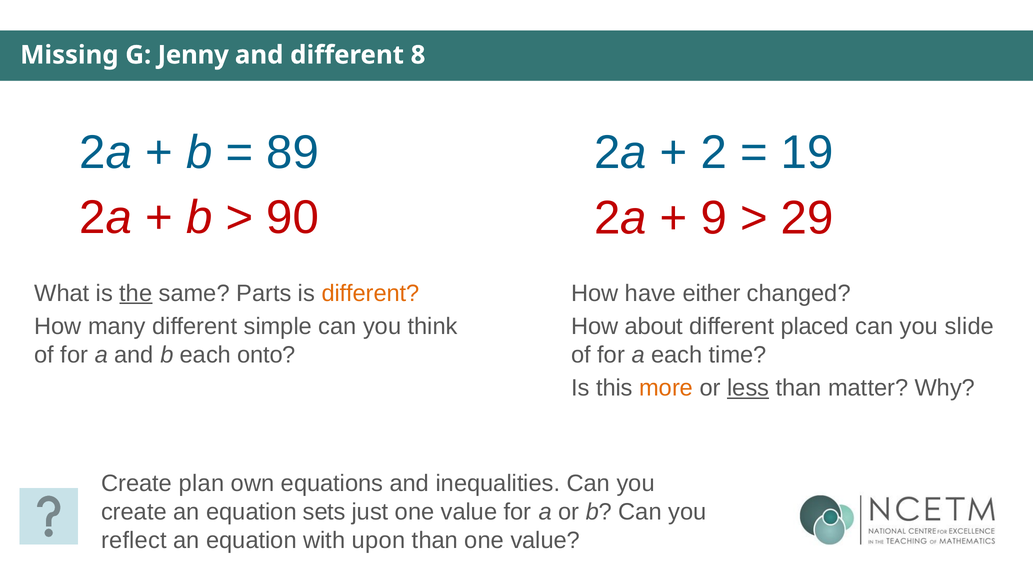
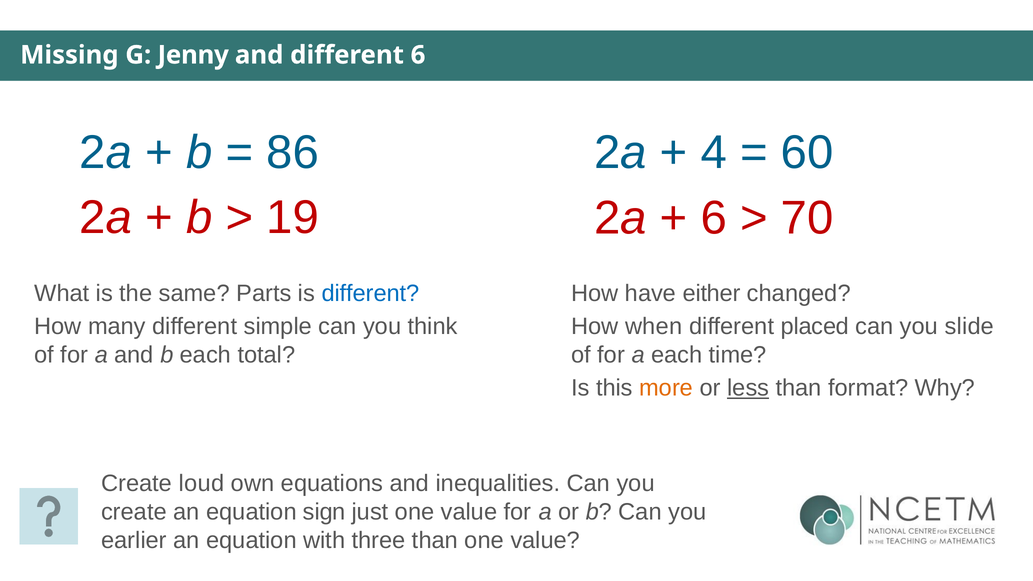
different 8: 8 -> 6
89: 89 -> 86
2: 2 -> 4
19: 19 -> 60
90: 90 -> 19
9 at (714, 218): 9 -> 6
29: 29 -> 70
the underline: present -> none
different at (371, 293) colour: orange -> blue
about: about -> when
onto: onto -> total
matter: matter -> format
plan: plan -> loud
sets: sets -> sign
reflect: reflect -> earlier
upon: upon -> three
